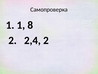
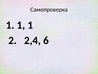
1 1 8: 8 -> 1
2,4 2: 2 -> 6
